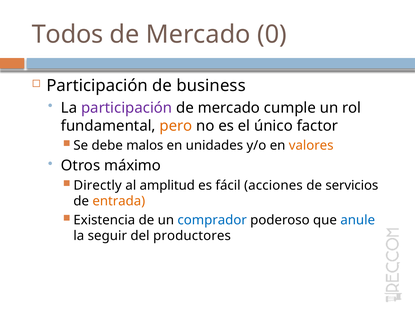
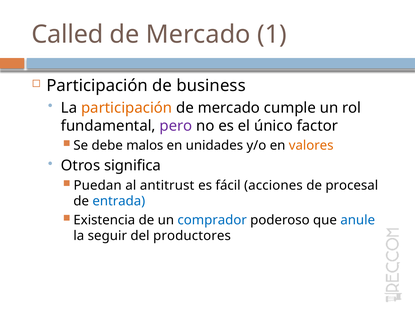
Todos: Todos -> Called
0: 0 -> 1
participación at (127, 108) colour: purple -> orange
pero colour: orange -> purple
máximo: máximo -> significa
Directly: Directly -> Puedan
amplitud: amplitud -> antitrust
servicios: servicios -> procesal
entrada colour: orange -> blue
